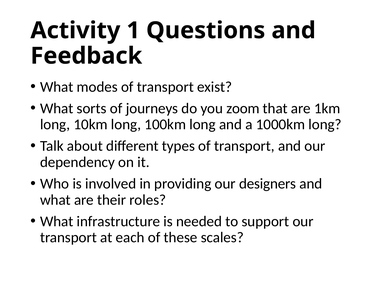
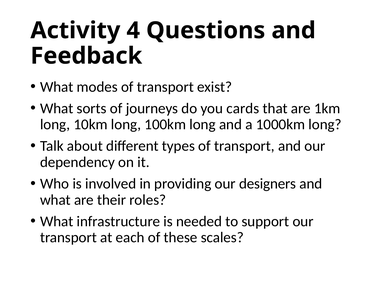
1: 1 -> 4
zoom: zoom -> cards
